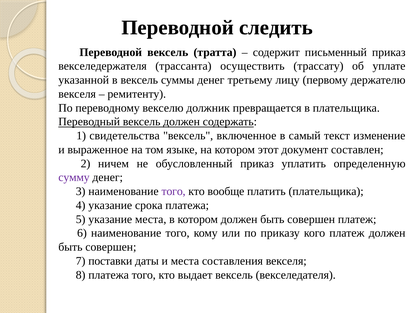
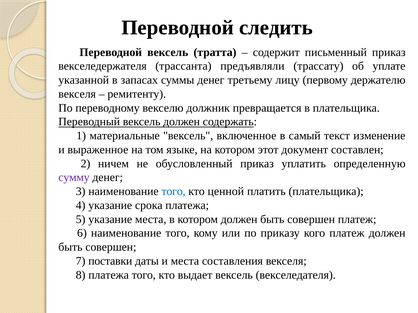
осуществить: осуществить -> предъявляли
в вексель: вексель -> запасах
свидетельства: свидетельства -> материальные
того at (174, 192) colour: purple -> blue
вообще: вообще -> ценной
